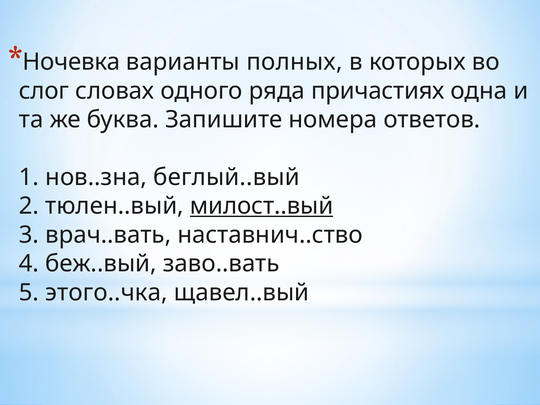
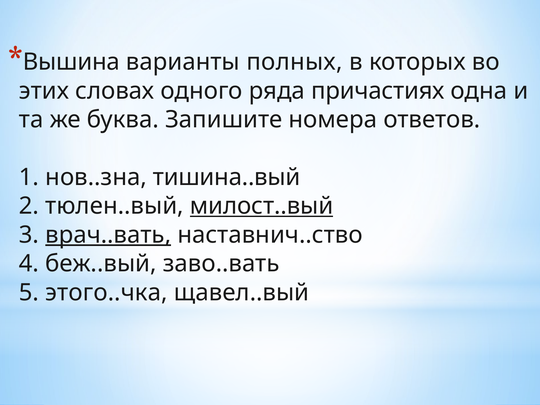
Ночевка: Ночевка -> Вышина
слог: слог -> этих
беглый..вый: беглый..вый -> тишина..вый
врач..вать underline: none -> present
